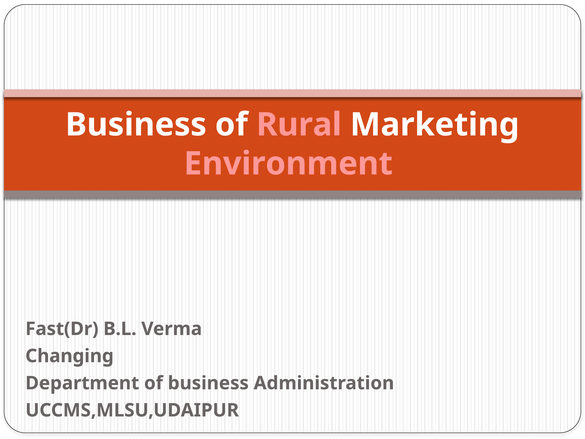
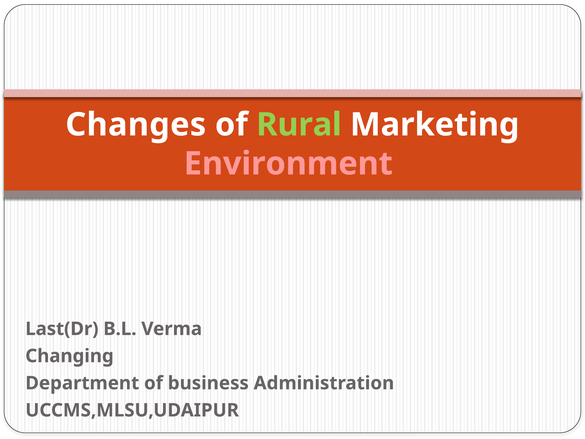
Business at (136, 125): Business -> Changes
Rural colour: pink -> light green
Fast(Dr: Fast(Dr -> Last(Dr
